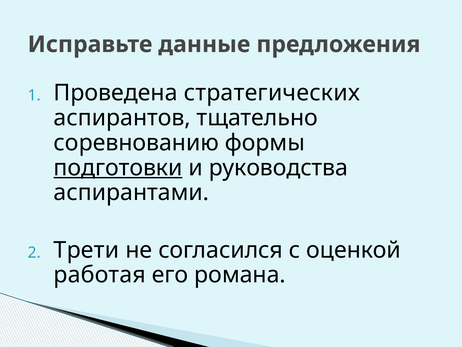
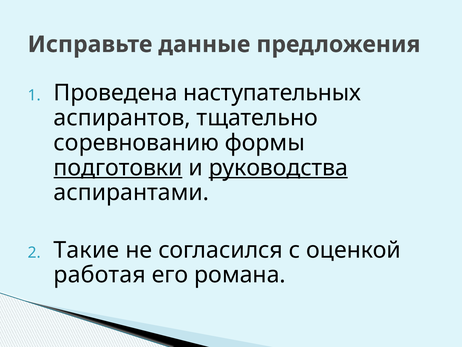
стратегических: стратегических -> наступательных
руководства underline: none -> present
Трети: Трети -> Такие
